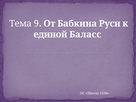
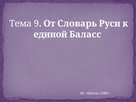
Бабкина: Бабкина -> Словарь
